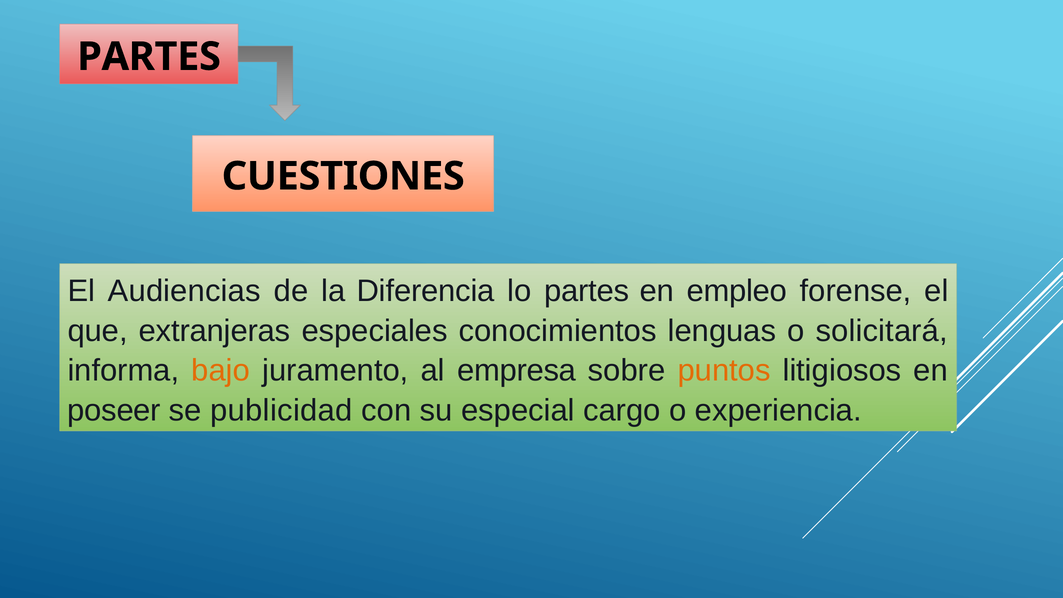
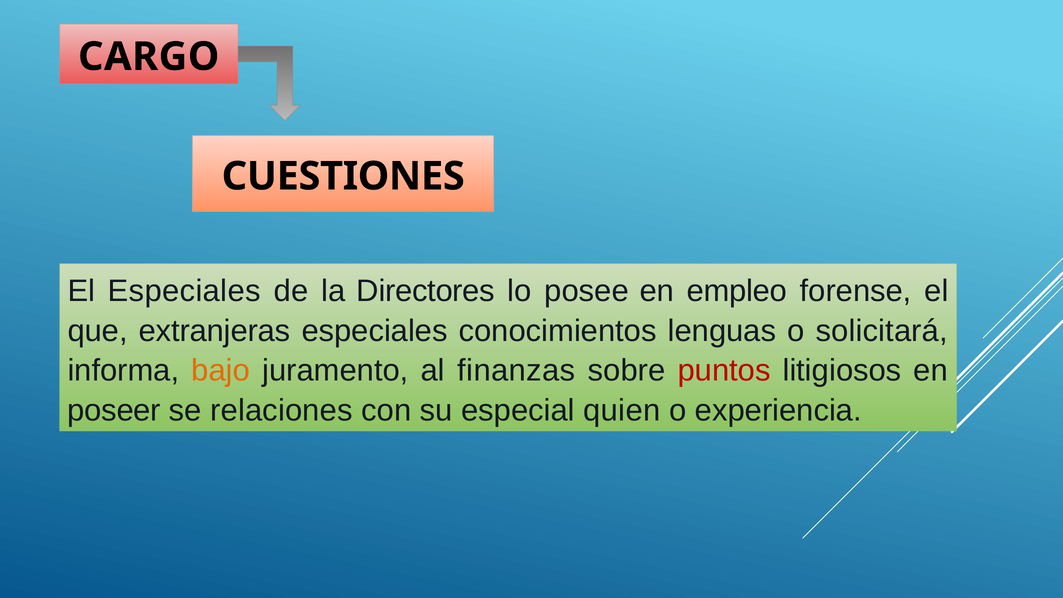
PARTES at (149, 57): PARTES -> CARGO
El Audiencias: Audiencias -> Especiales
Diferencia: Diferencia -> Directores
lo partes: partes -> posee
empresa: empresa -> finanzas
puntos colour: orange -> red
publicidad: publicidad -> relaciones
cargo: cargo -> quien
